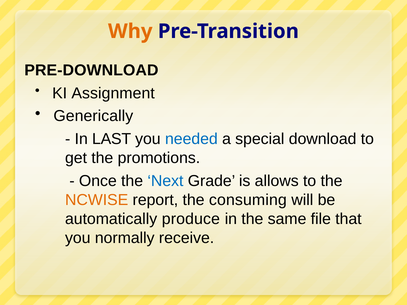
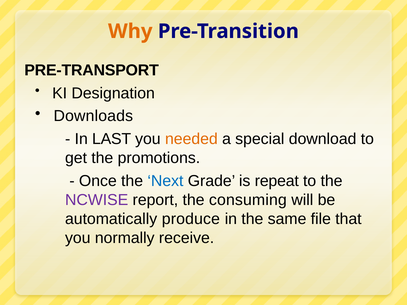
PRE-DOWNLOAD: PRE-DOWNLOAD -> PRE-TRANSPORT
Assignment: Assignment -> Designation
Generically: Generically -> Downloads
needed colour: blue -> orange
allows: allows -> repeat
NCWISE colour: orange -> purple
